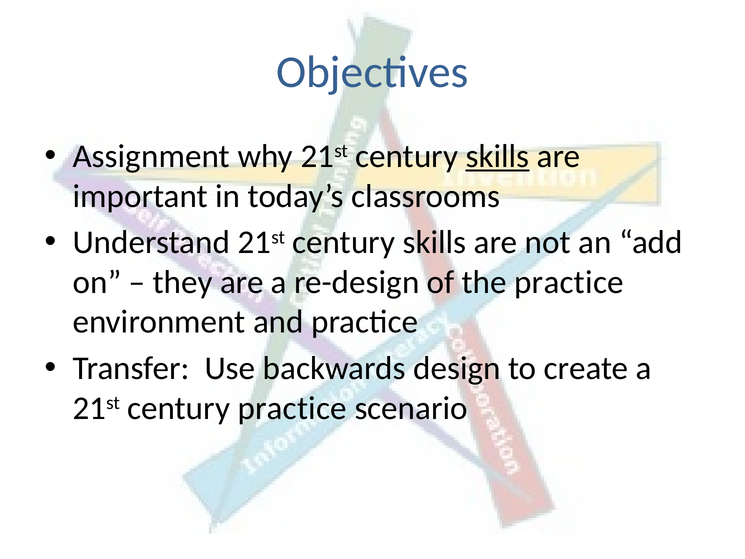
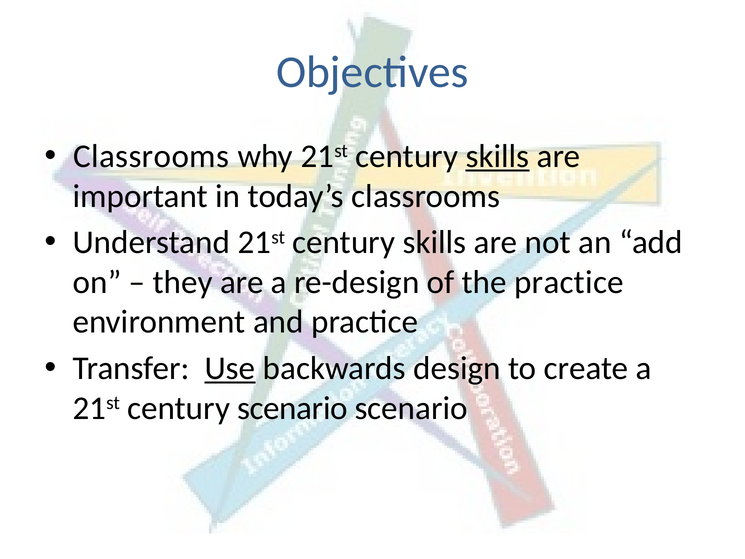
Assignment at (151, 156): Assignment -> Classrooms
Use underline: none -> present
century practice: practice -> scenario
